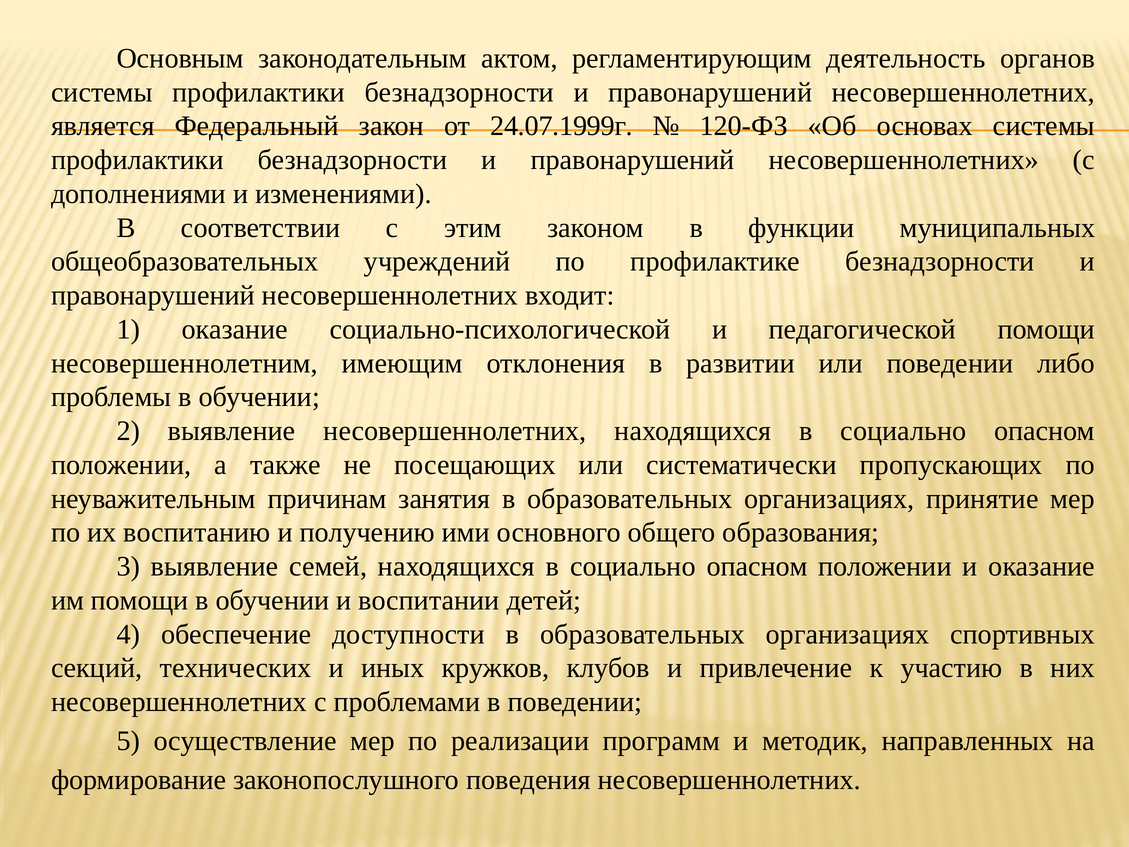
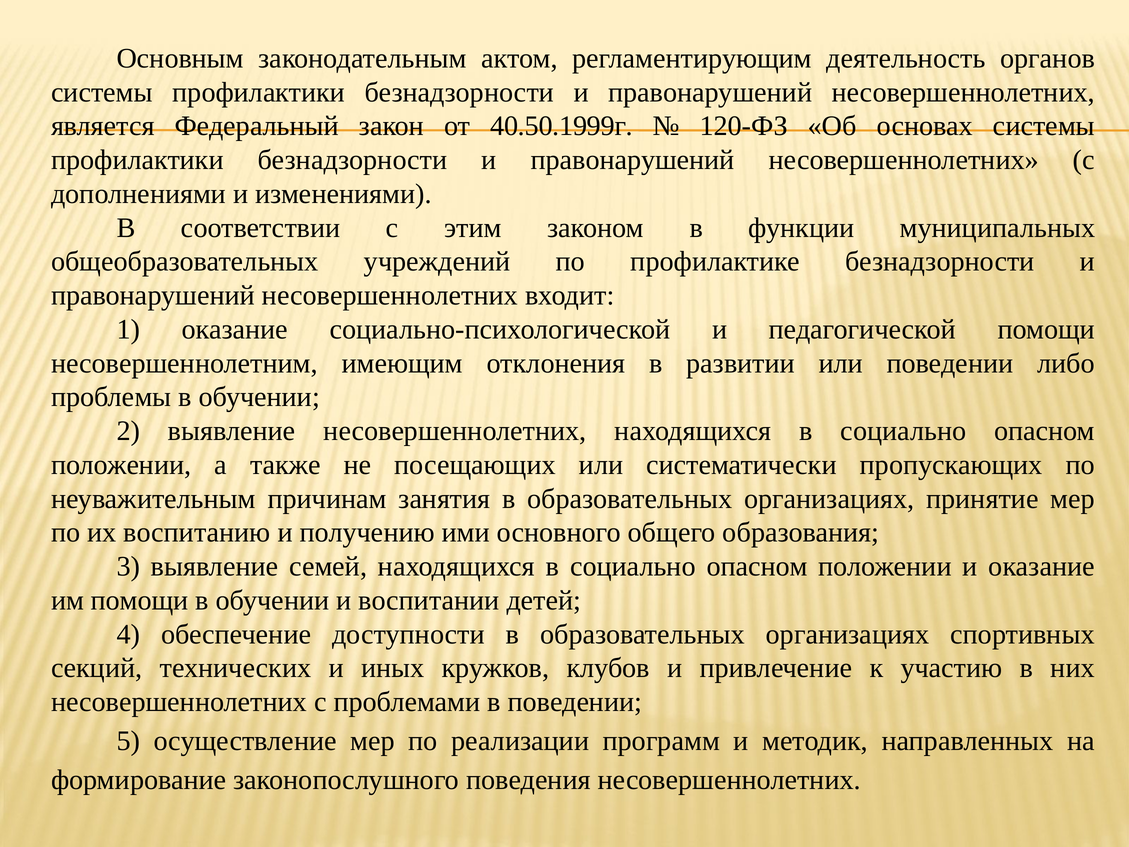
24.07.1999г: 24.07.1999г -> 40.50.1999г
